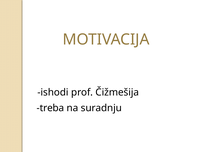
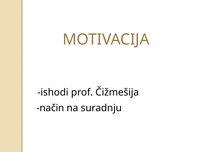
treba: treba -> način
